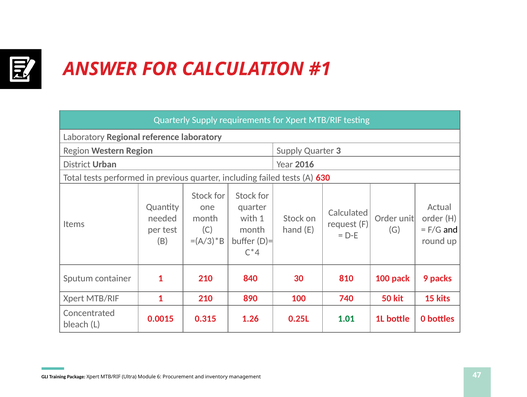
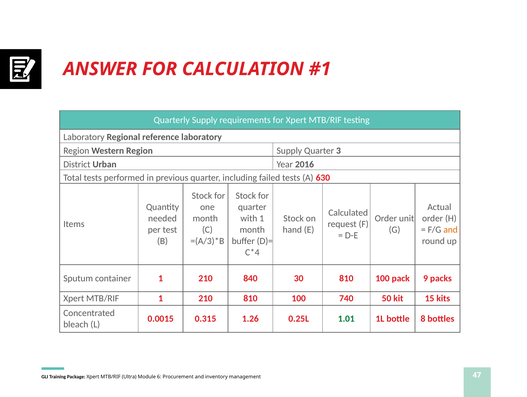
and at (451, 230) colour: black -> orange
210 890: 890 -> 810
0: 0 -> 8
